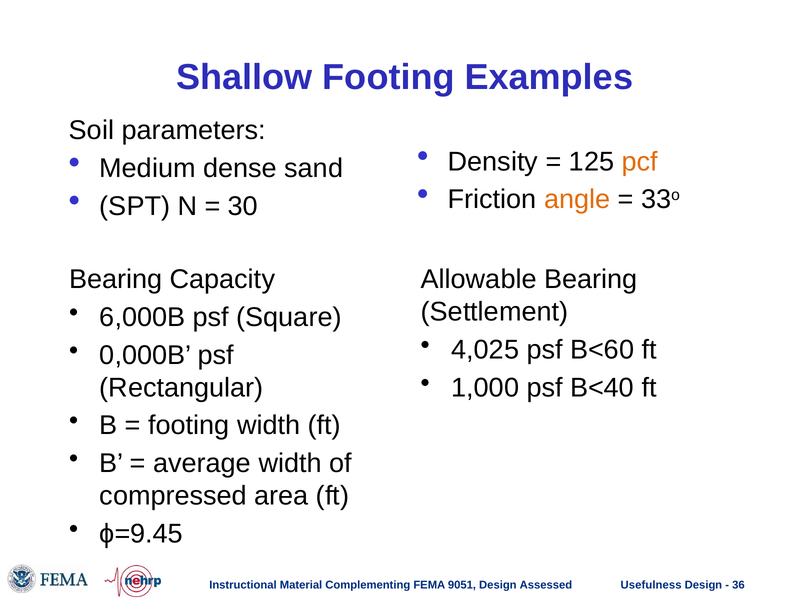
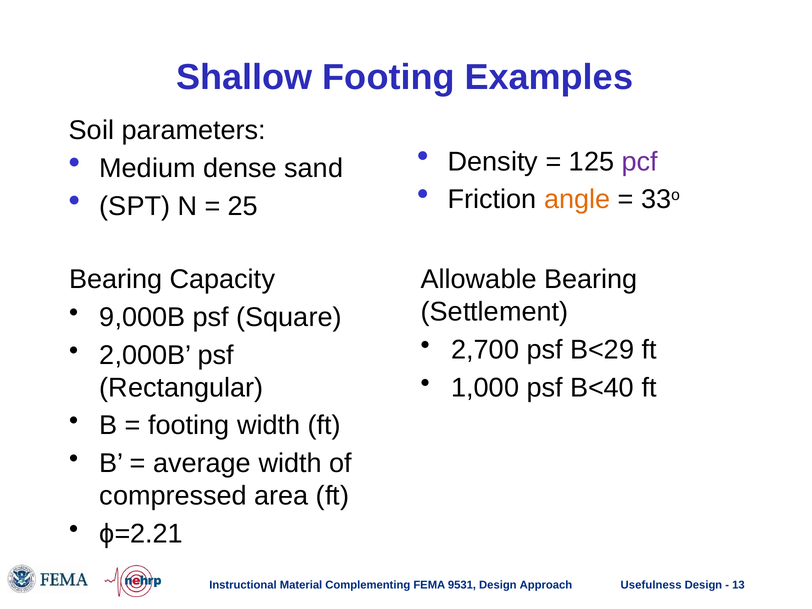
pcf colour: orange -> purple
30: 30 -> 25
6,000B: 6,000B -> 9,000B
4,025: 4,025 -> 2,700
B<60: B<60 -> B<29
0,000B: 0,000B -> 2,000B
ϕ=9.45: ϕ=9.45 -> ϕ=2.21
9051: 9051 -> 9531
Assessed: Assessed -> Approach
36: 36 -> 13
